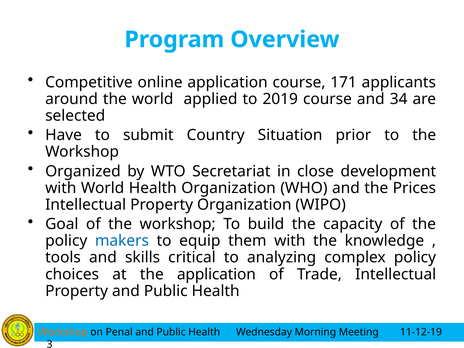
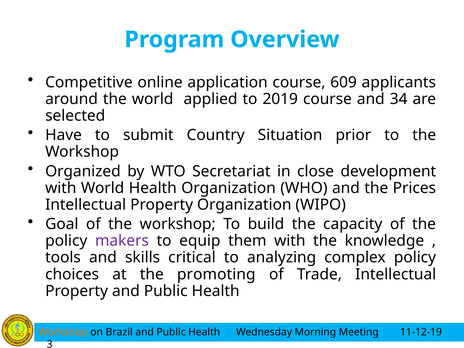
171: 171 -> 609
makers colour: blue -> purple
the application: application -> promoting
Penal: Penal -> Brazil
